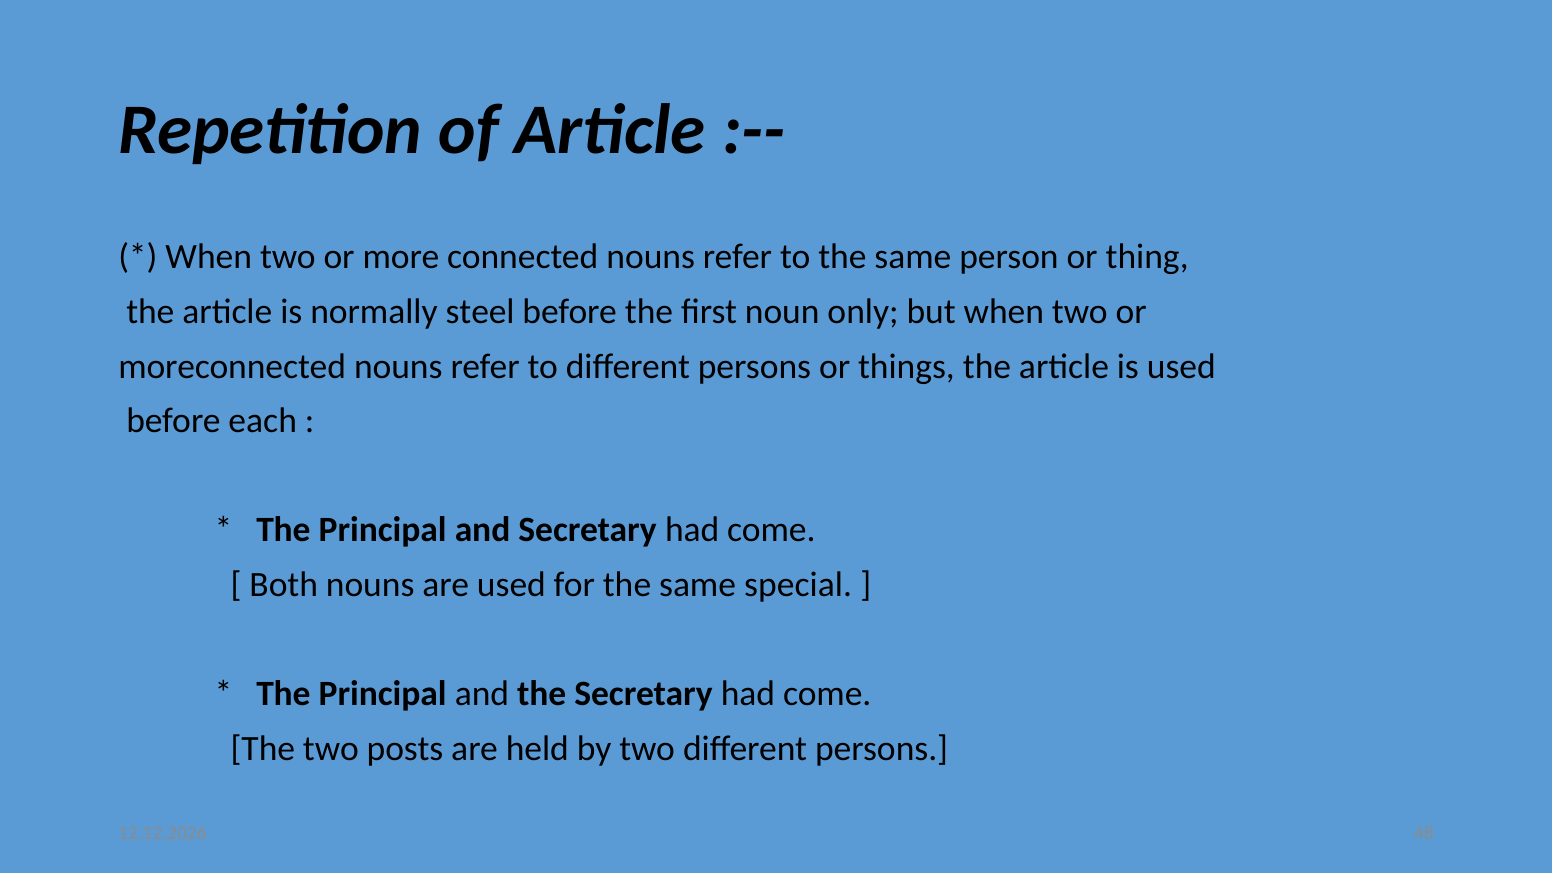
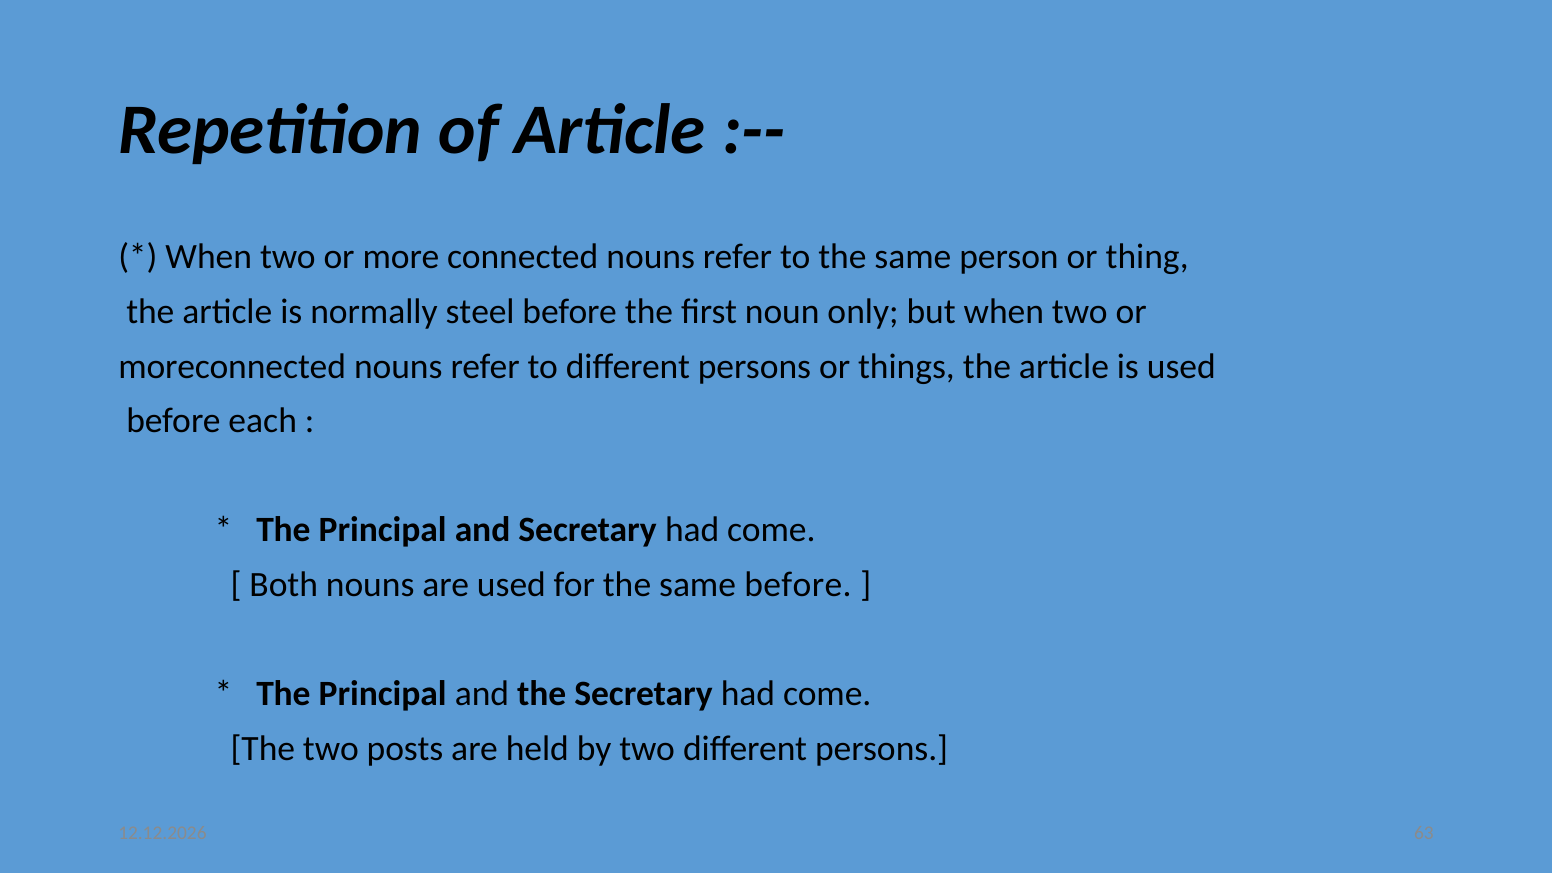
same special: special -> before
48: 48 -> 63
